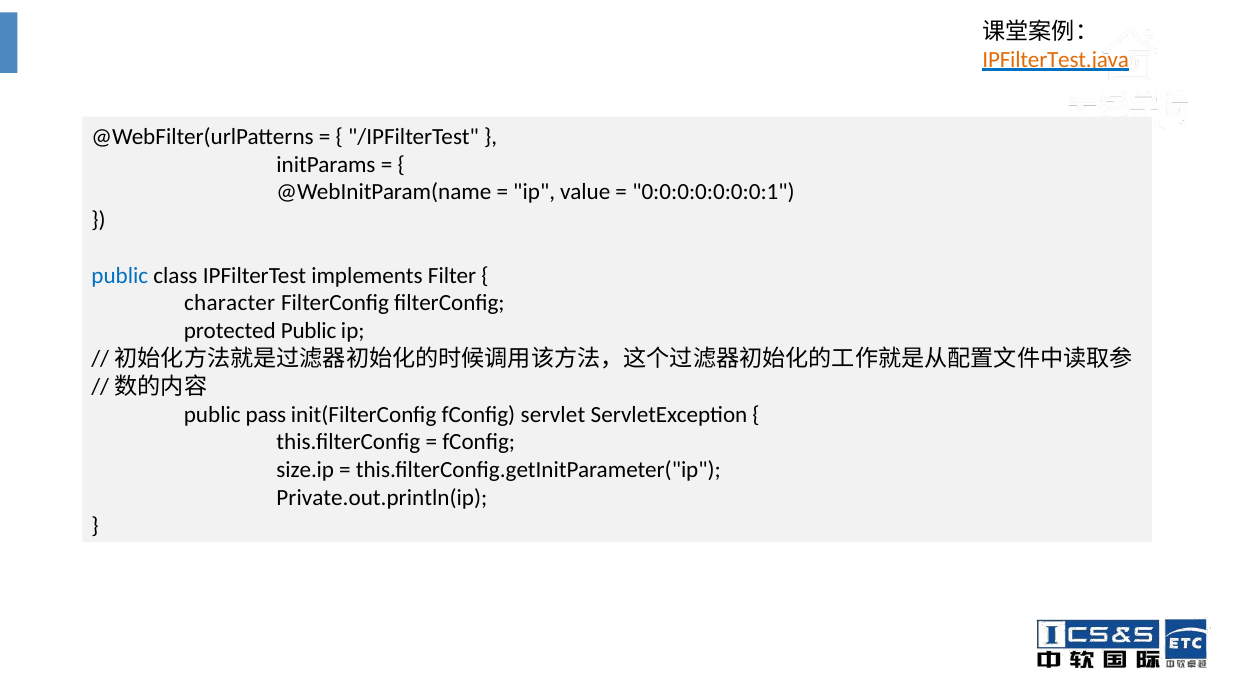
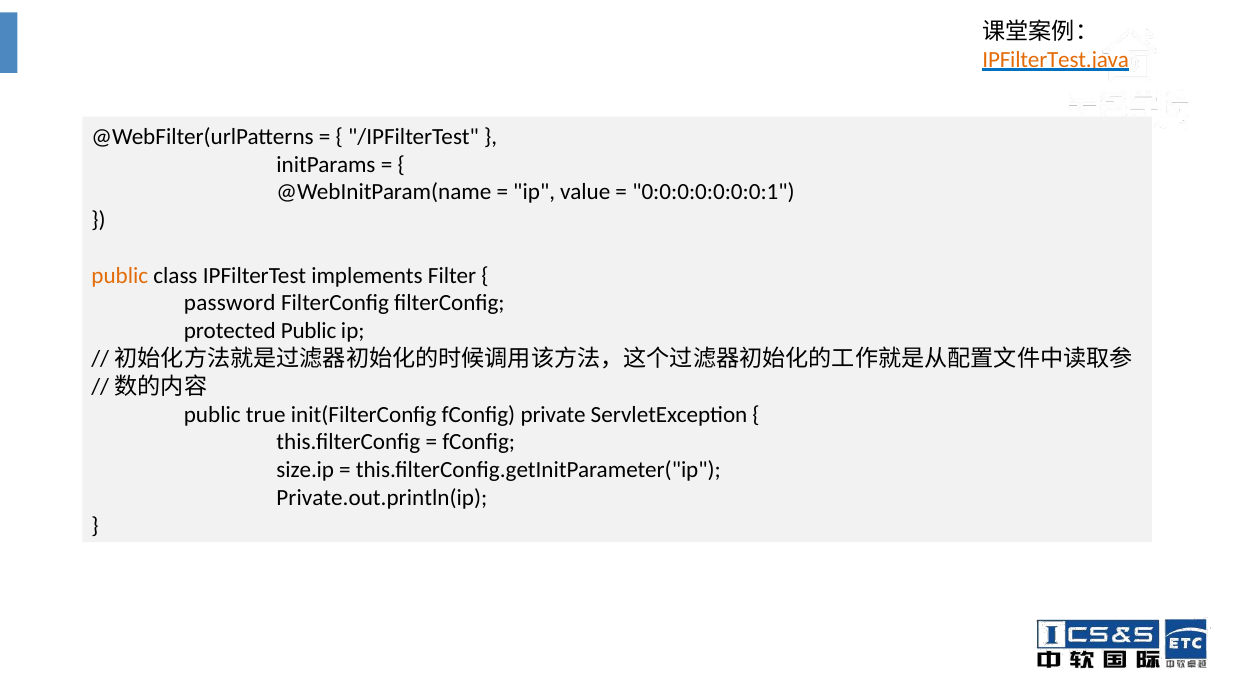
public at (120, 276) colour: blue -> orange
character: character -> password
pass: pass -> true
servlet: servlet -> private
